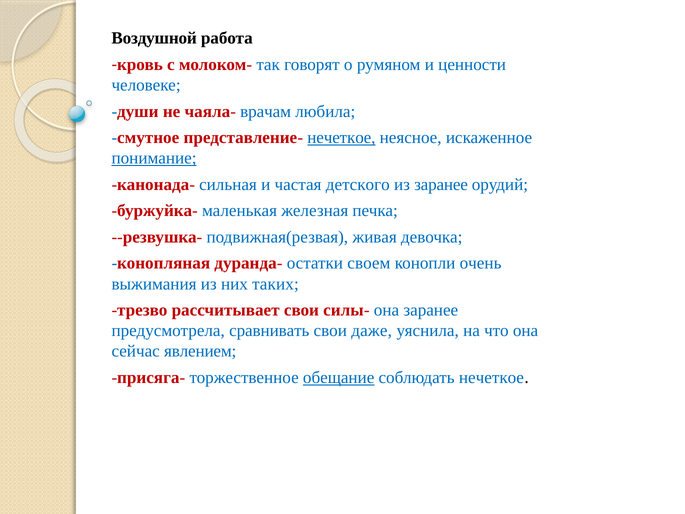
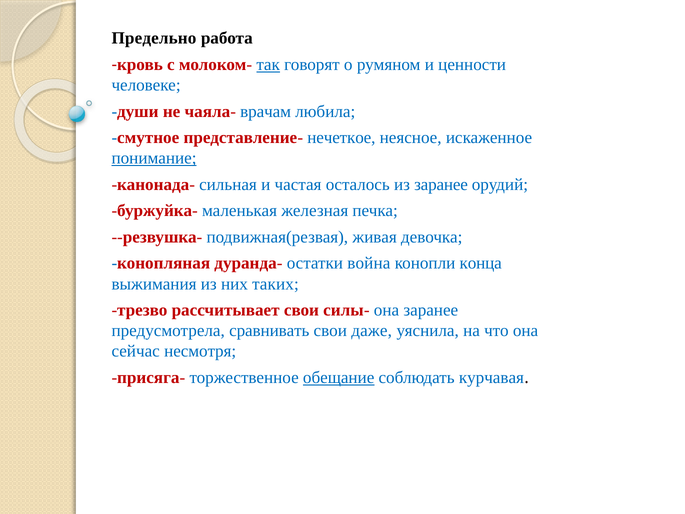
Воздушной: Воздушной -> Предельно
так underline: none -> present
нечеткое at (341, 138) underline: present -> none
детского: детского -> осталось
своем: своем -> война
очень: очень -> конца
явлением: явлением -> несмотря
соблюдать нечеткое: нечеткое -> курчавая
